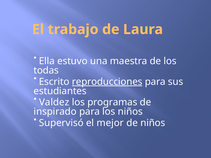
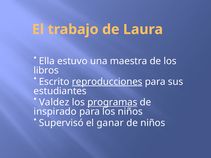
todas: todas -> libros
programas underline: none -> present
mejor: mejor -> ganar
